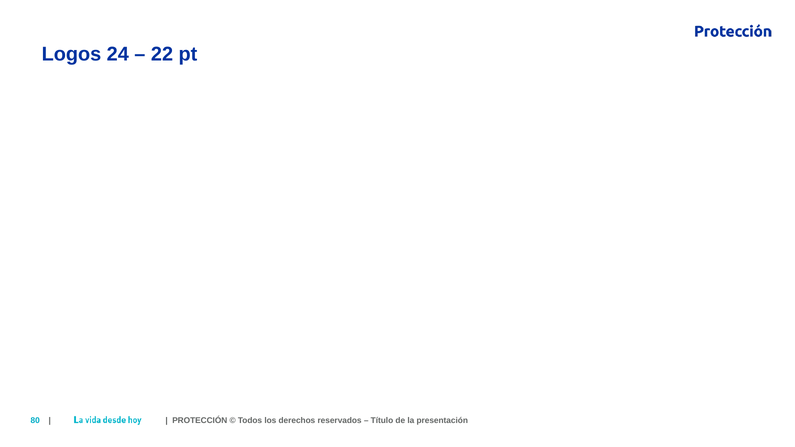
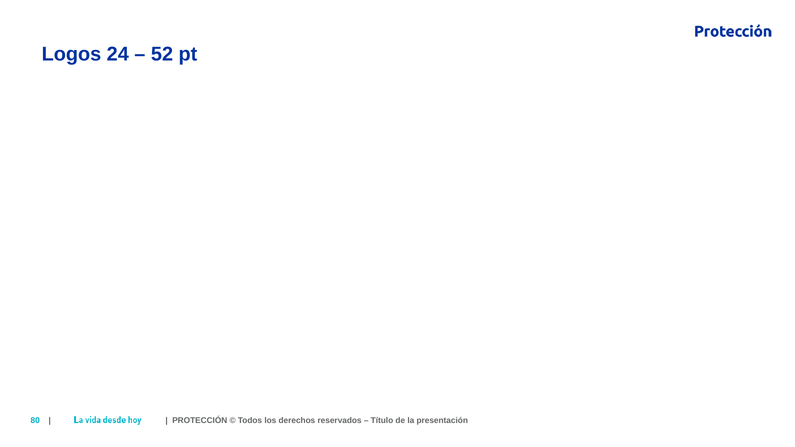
22: 22 -> 52
